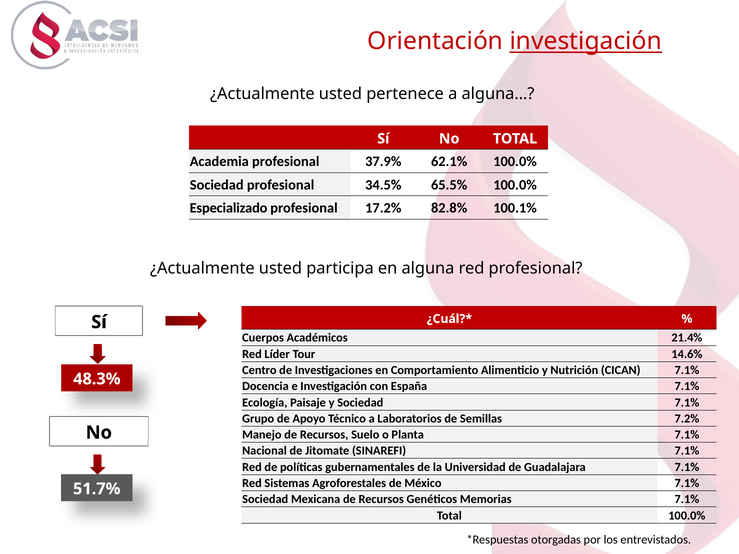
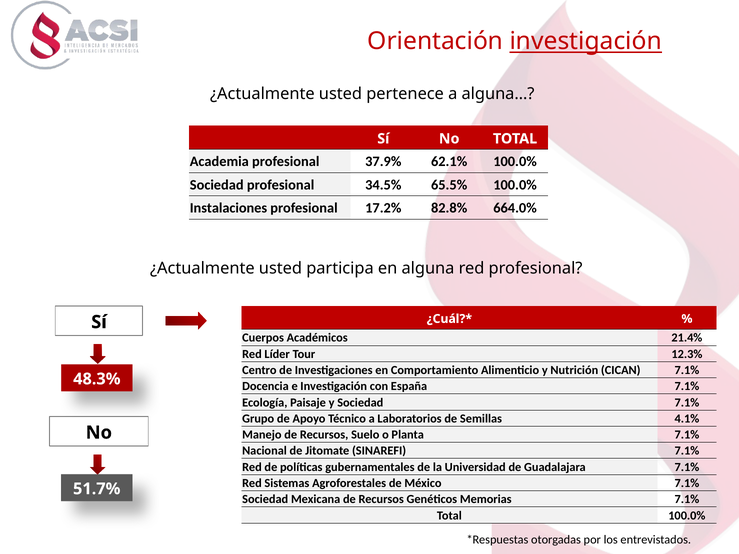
Especializado: Especializado -> Instalaciones
100.1%: 100.1% -> 664.0%
14.6%: 14.6% -> 12.3%
7.2%: 7.2% -> 4.1%
